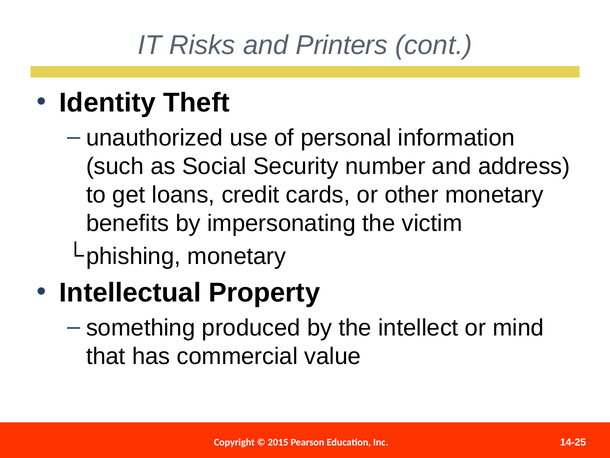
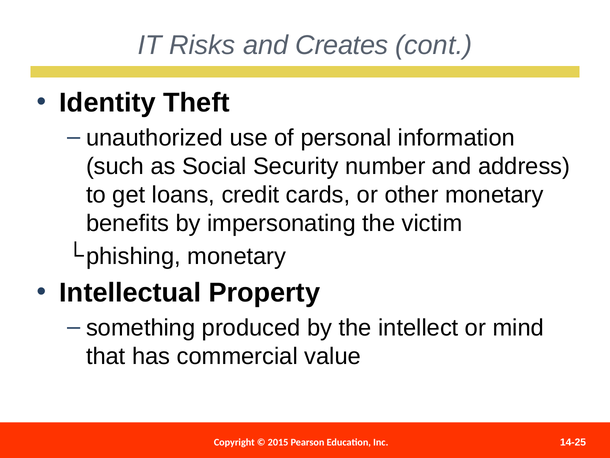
Printers: Printers -> Creates
